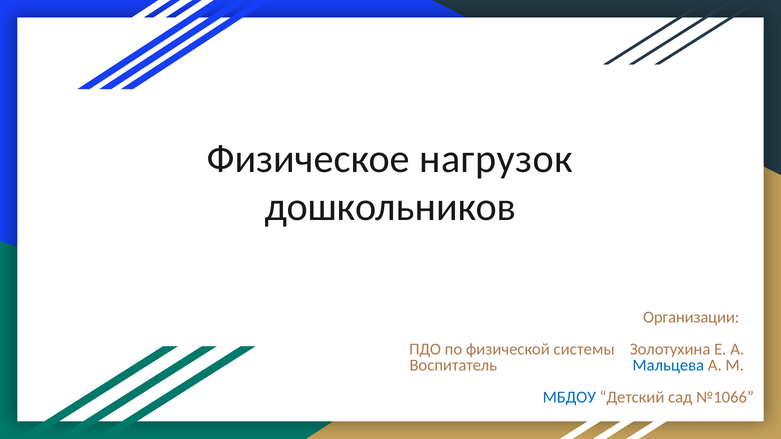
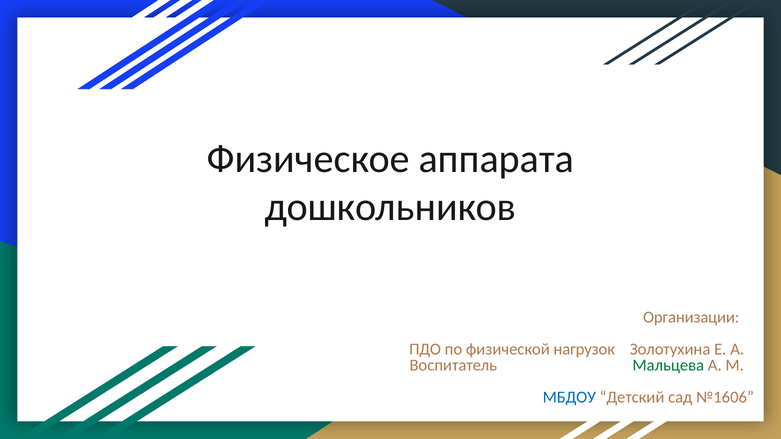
нагрузок: нагрузок -> аппарата
системы: системы -> нагрузок
Мальцева colour: blue -> green
№1066: №1066 -> №1606
